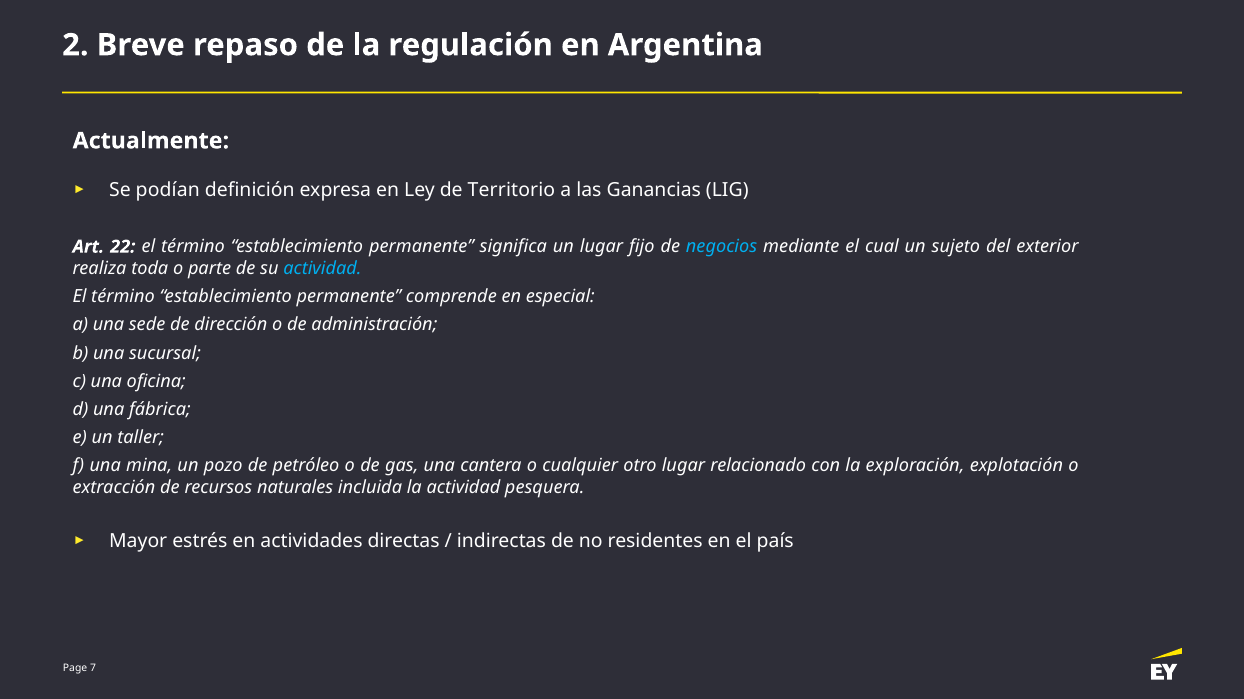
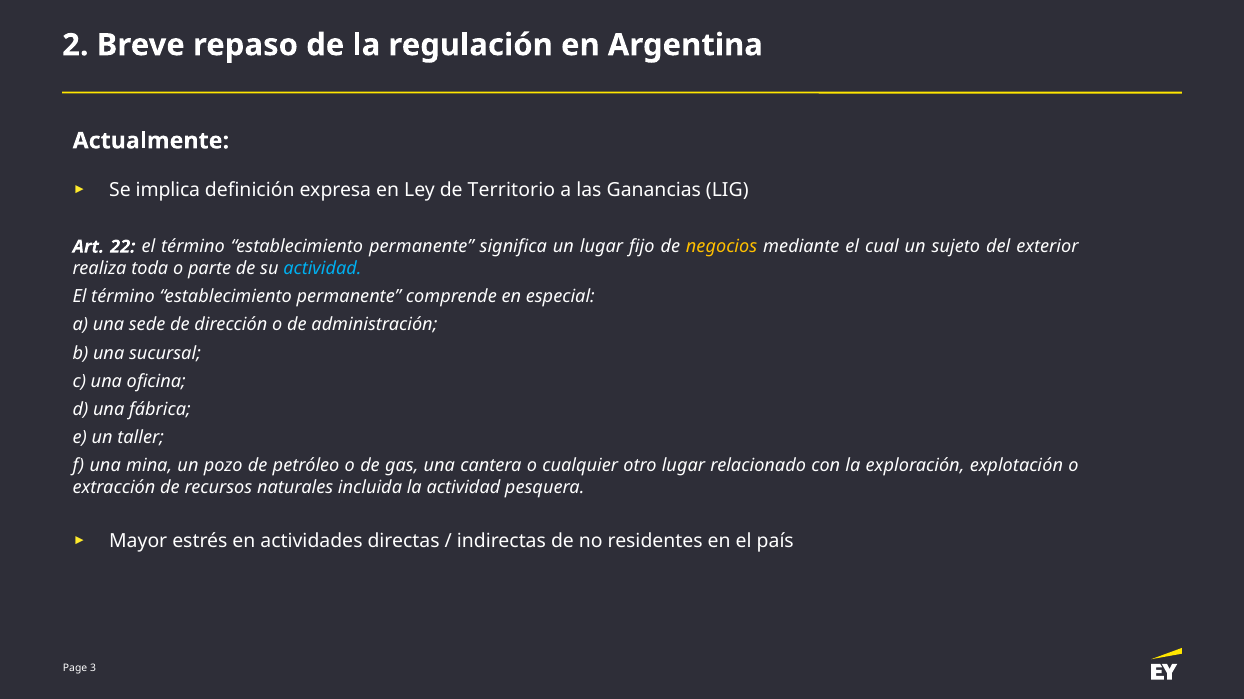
podían: podían -> implica
negocios colour: light blue -> yellow
7: 7 -> 3
